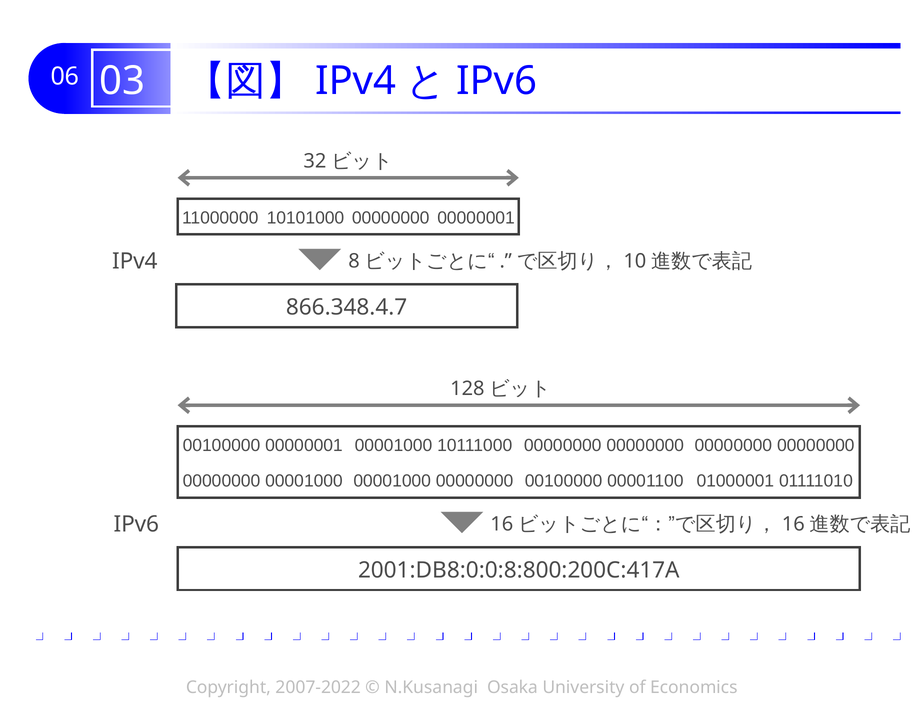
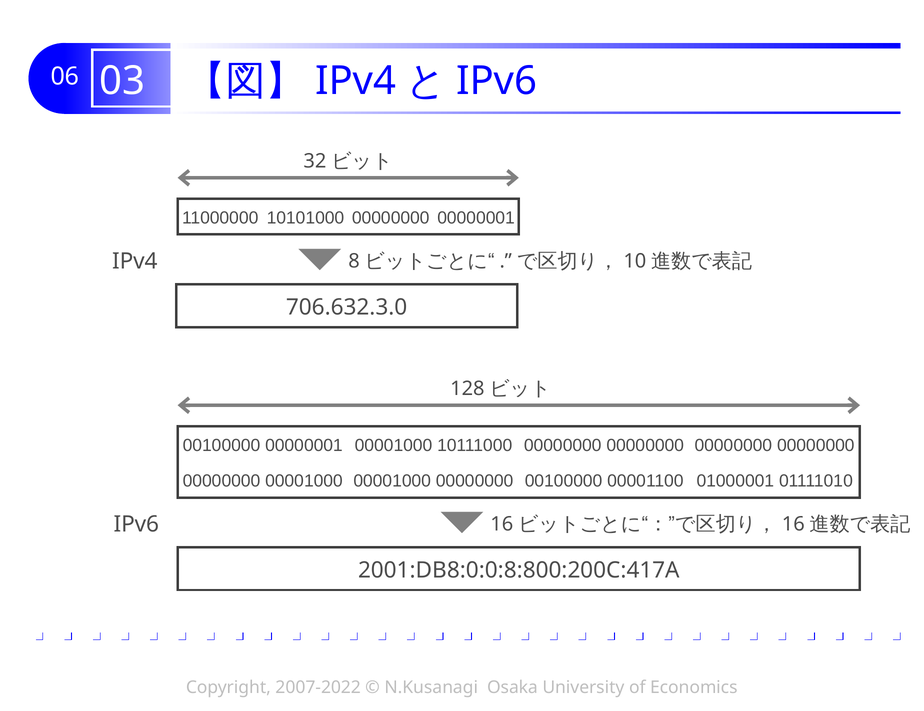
866.348.4.7: 866.348.4.7 -> 706.632.3.0
